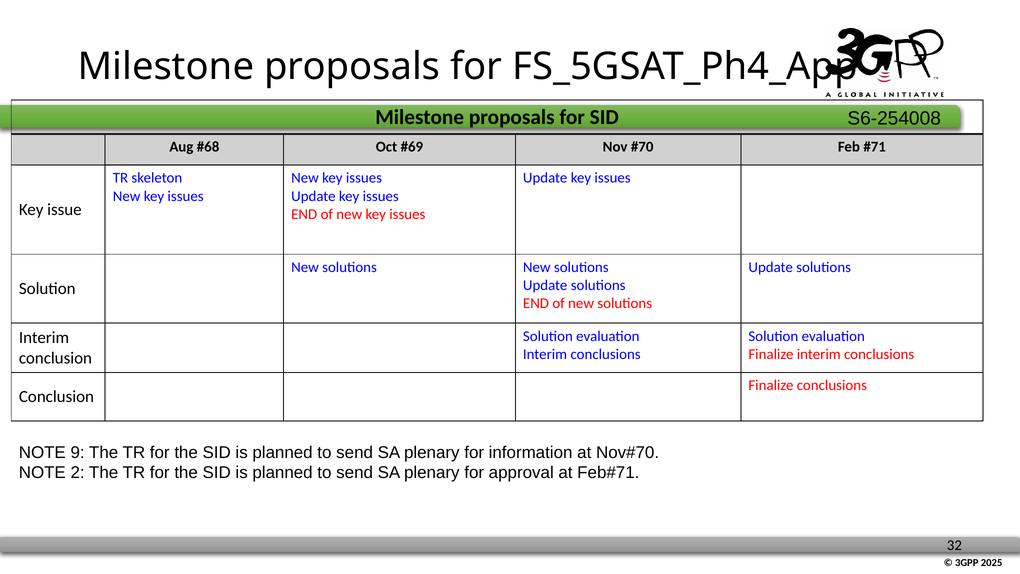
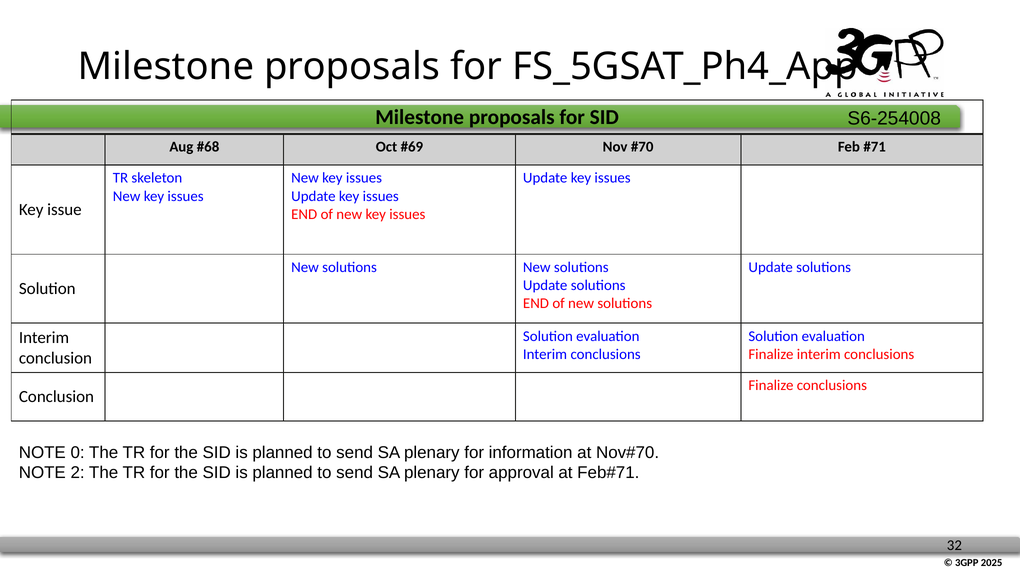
9: 9 -> 0
